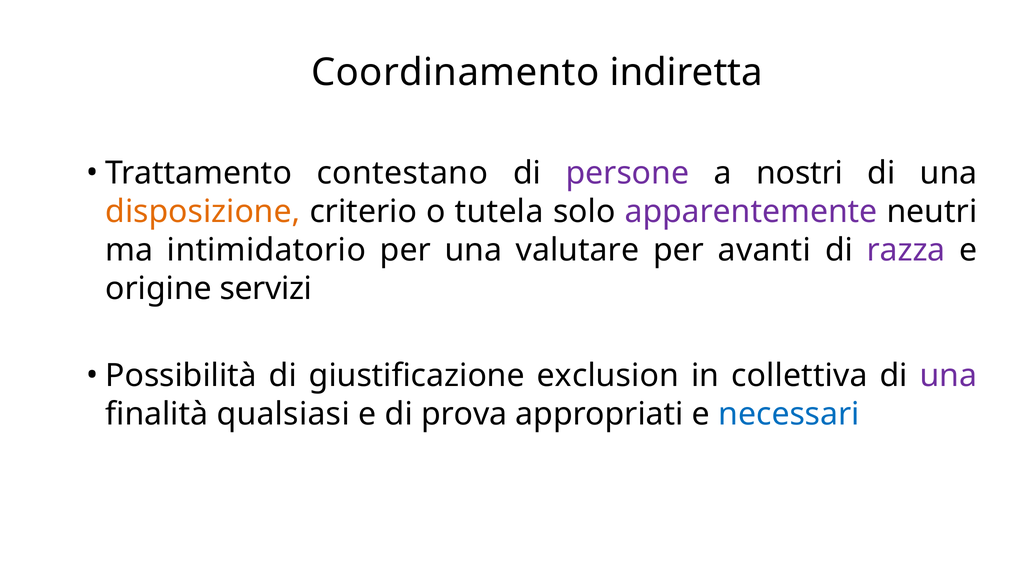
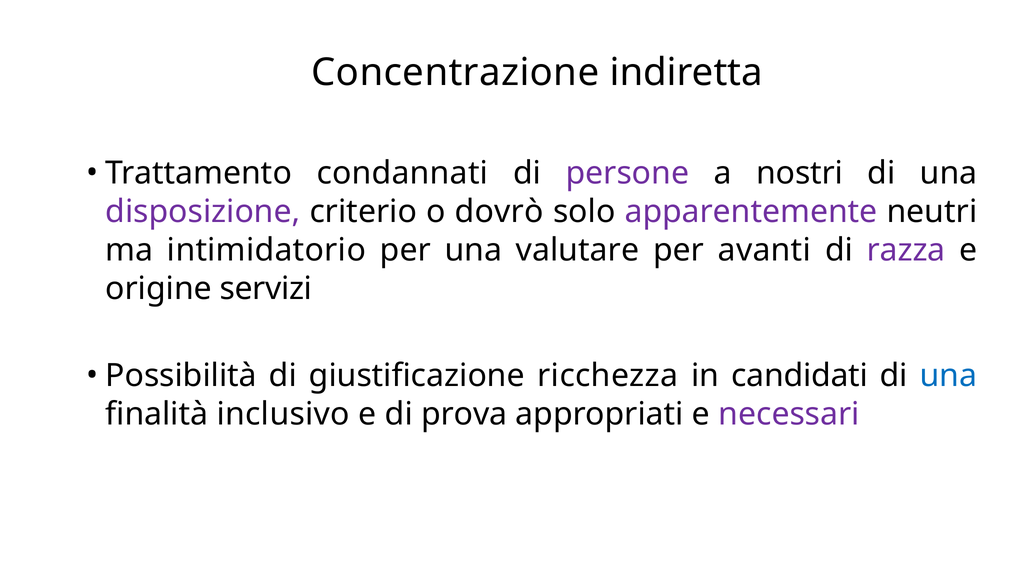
Coordinamento: Coordinamento -> Concentrazione
contestano: contestano -> condannati
disposizione colour: orange -> purple
tutela: tutela -> dovrò
exclusion: exclusion -> ricchezza
collettiva: collettiva -> candidati
una at (948, 375) colour: purple -> blue
qualsiasi: qualsiasi -> inclusivo
necessari colour: blue -> purple
